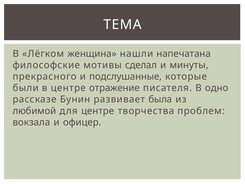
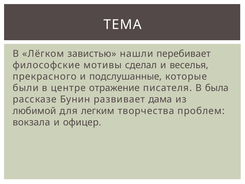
женщина: женщина -> завистью
напечатана: напечатана -> перебивает
минуты: минуты -> веселья
одно: одно -> была
была: была -> дама
для центре: центре -> легким
